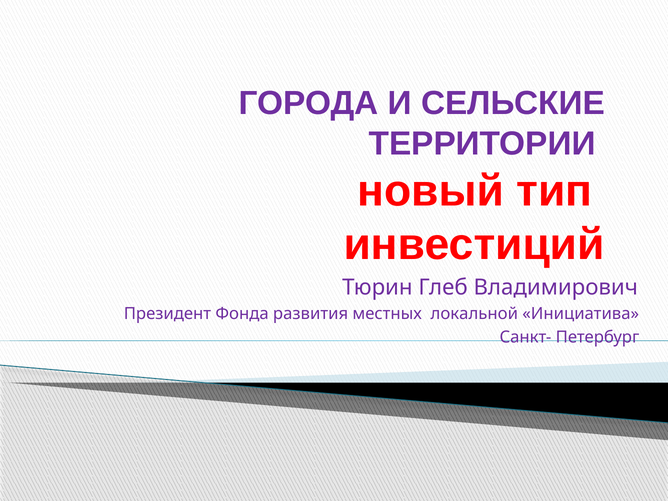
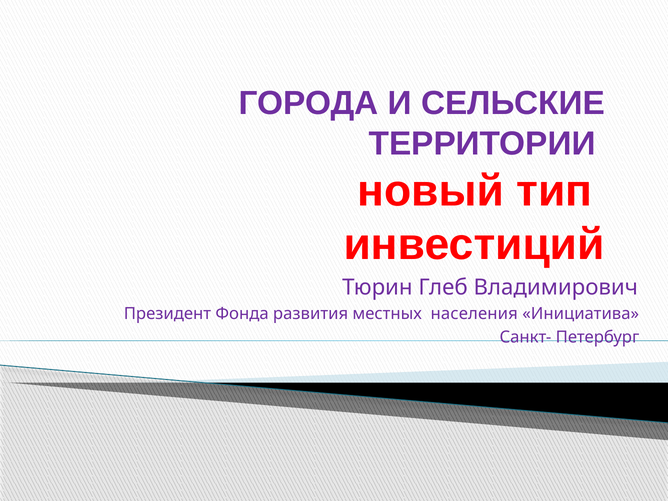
локальной: локальной -> населения
